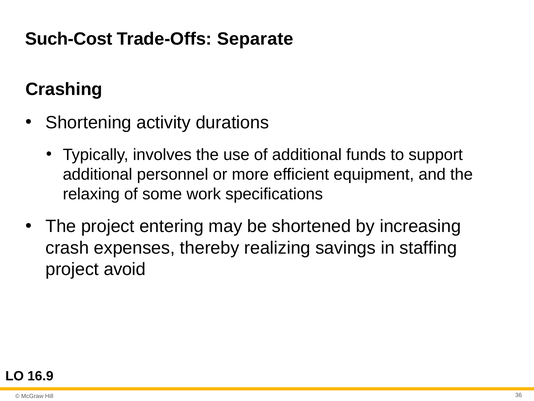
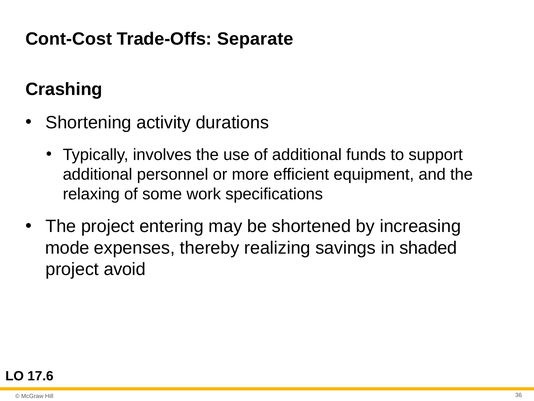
Such-Cost: Such-Cost -> Cont-Cost
crash: crash -> mode
staffing: staffing -> shaded
16.9: 16.9 -> 17.6
